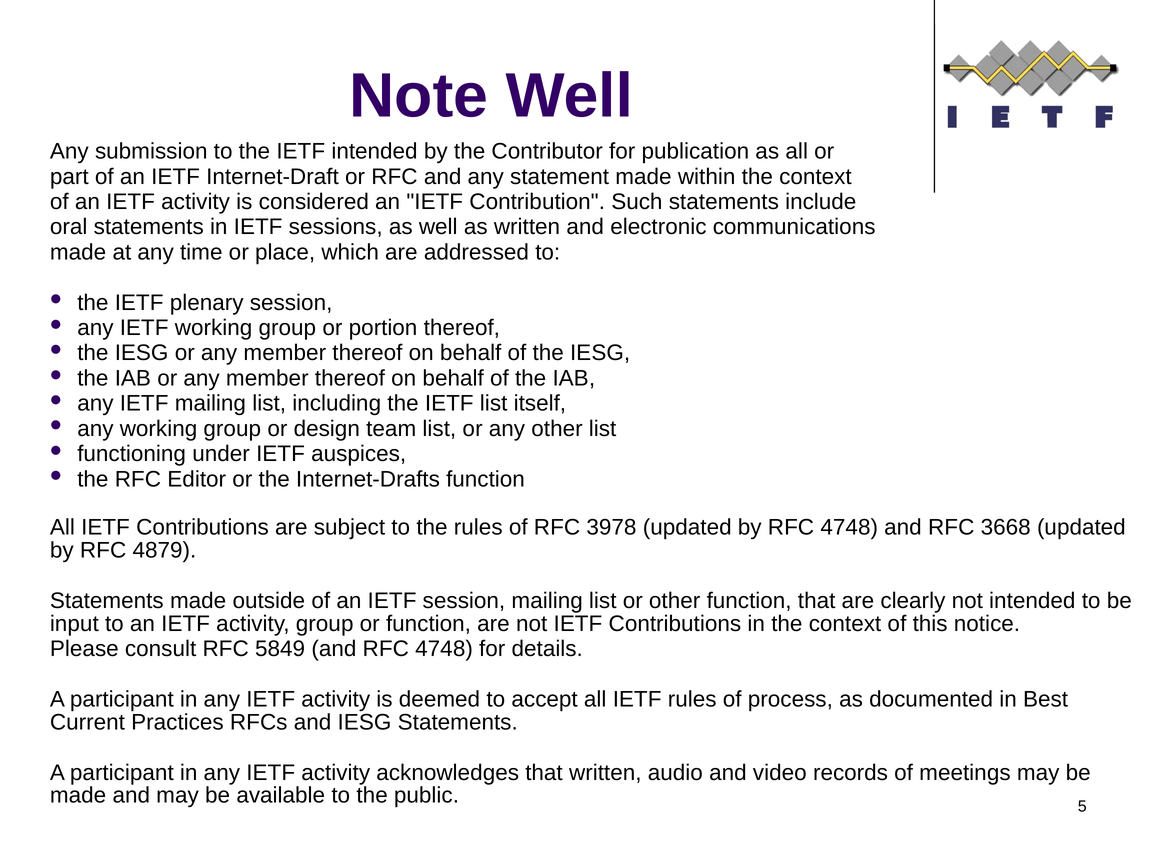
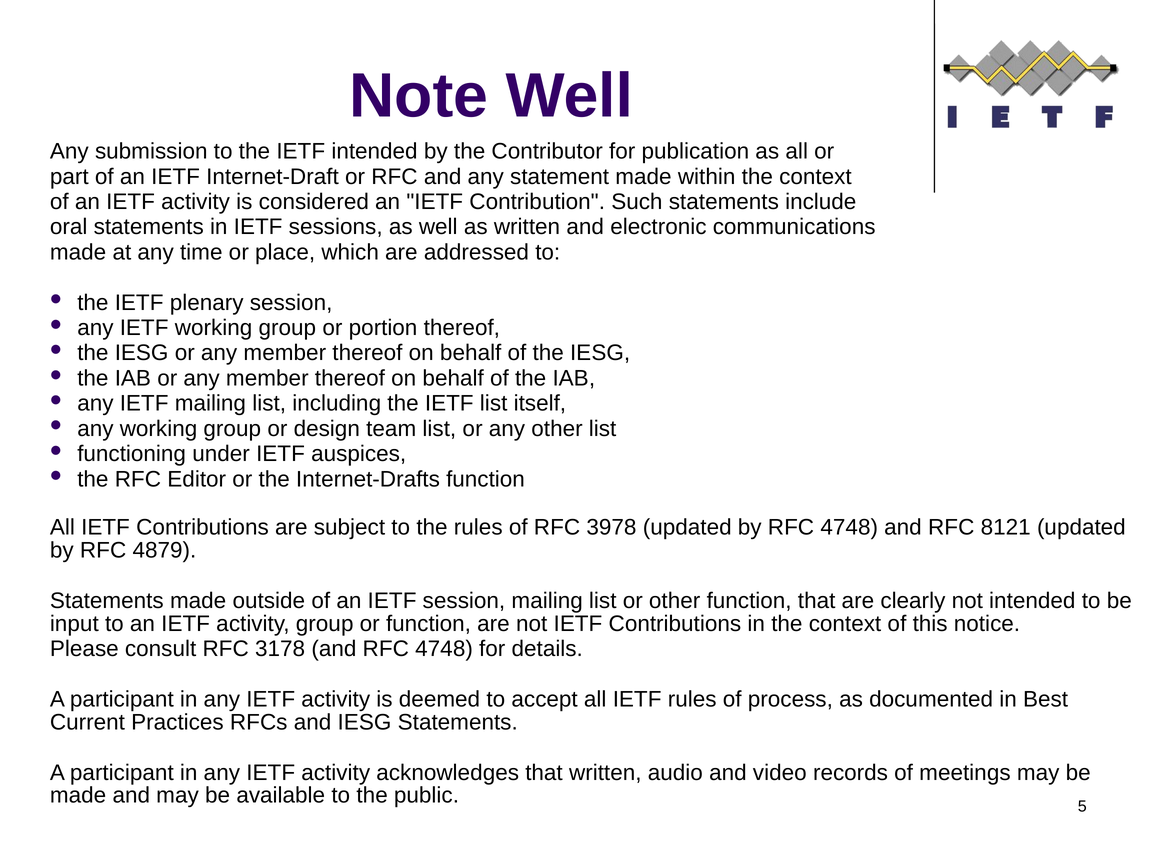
3668: 3668 -> 8121
5849: 5849 -> 3178
